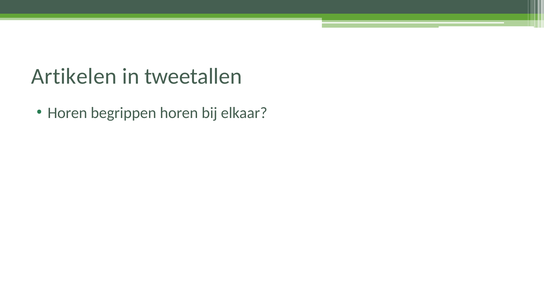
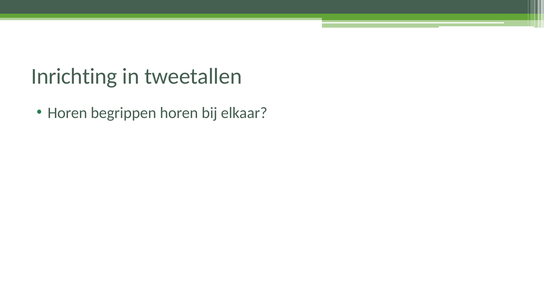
Artikelen: Artikelen -> Inrichting
